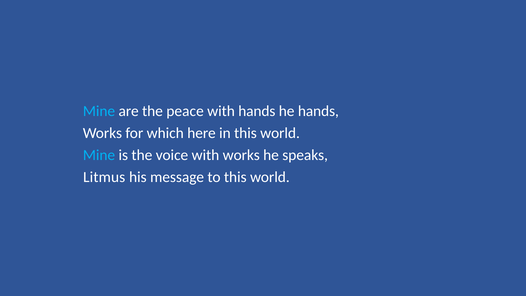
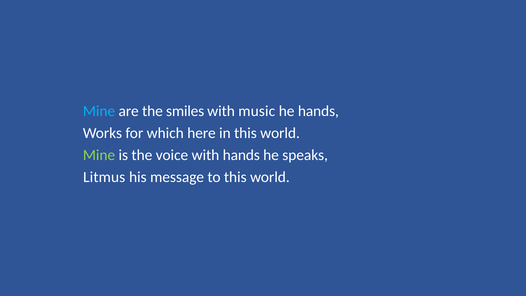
peace: peace -> smiles
with hands: hands -> music
Mine at (99, 155) colour: light blue -> light green
with works: works -> hands
